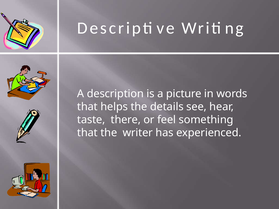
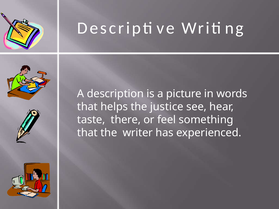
details: details -> justice
